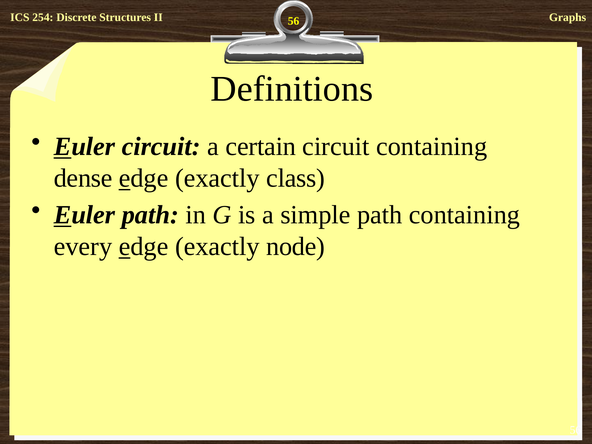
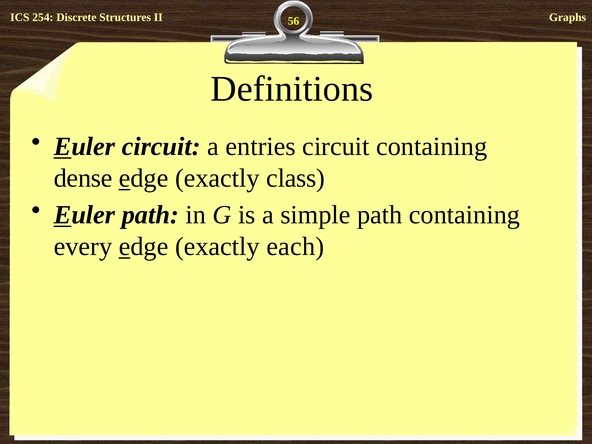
certain: certain -> entries
node: node -> each
